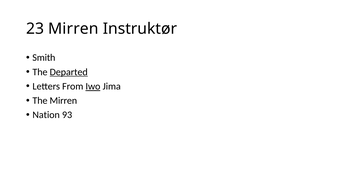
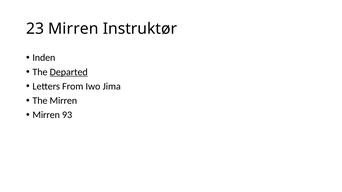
Smith: Smith -> Inden
Iwo underline: present -> none
Nation at (46, 115): Nation -> Mirren
